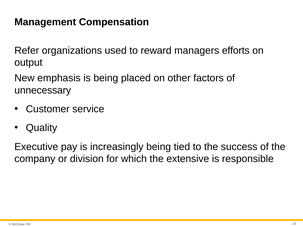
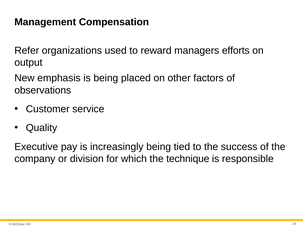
unnecessary: unnecessary -> observations
extensive: extensive -> technique
